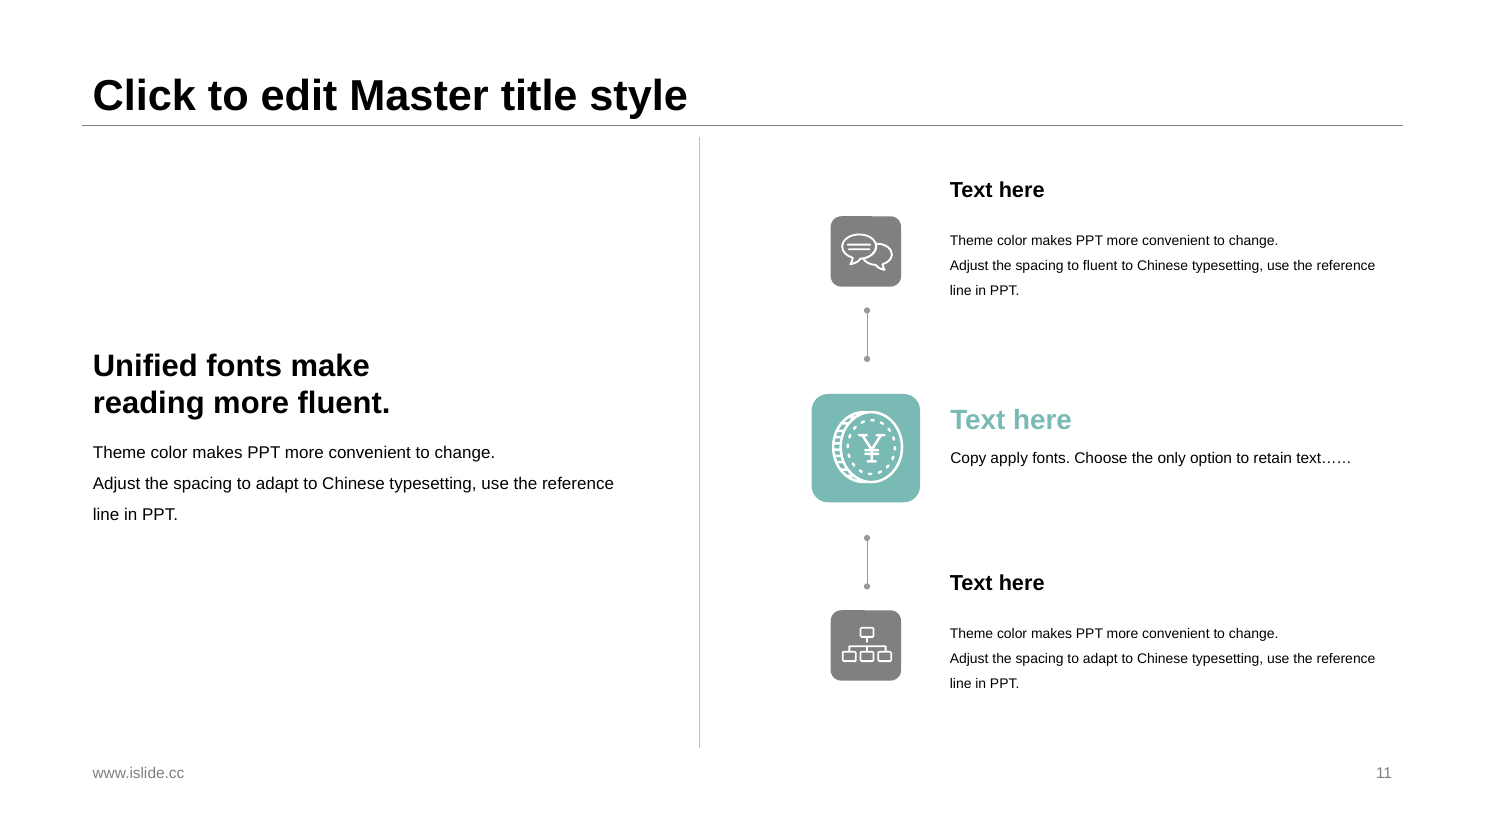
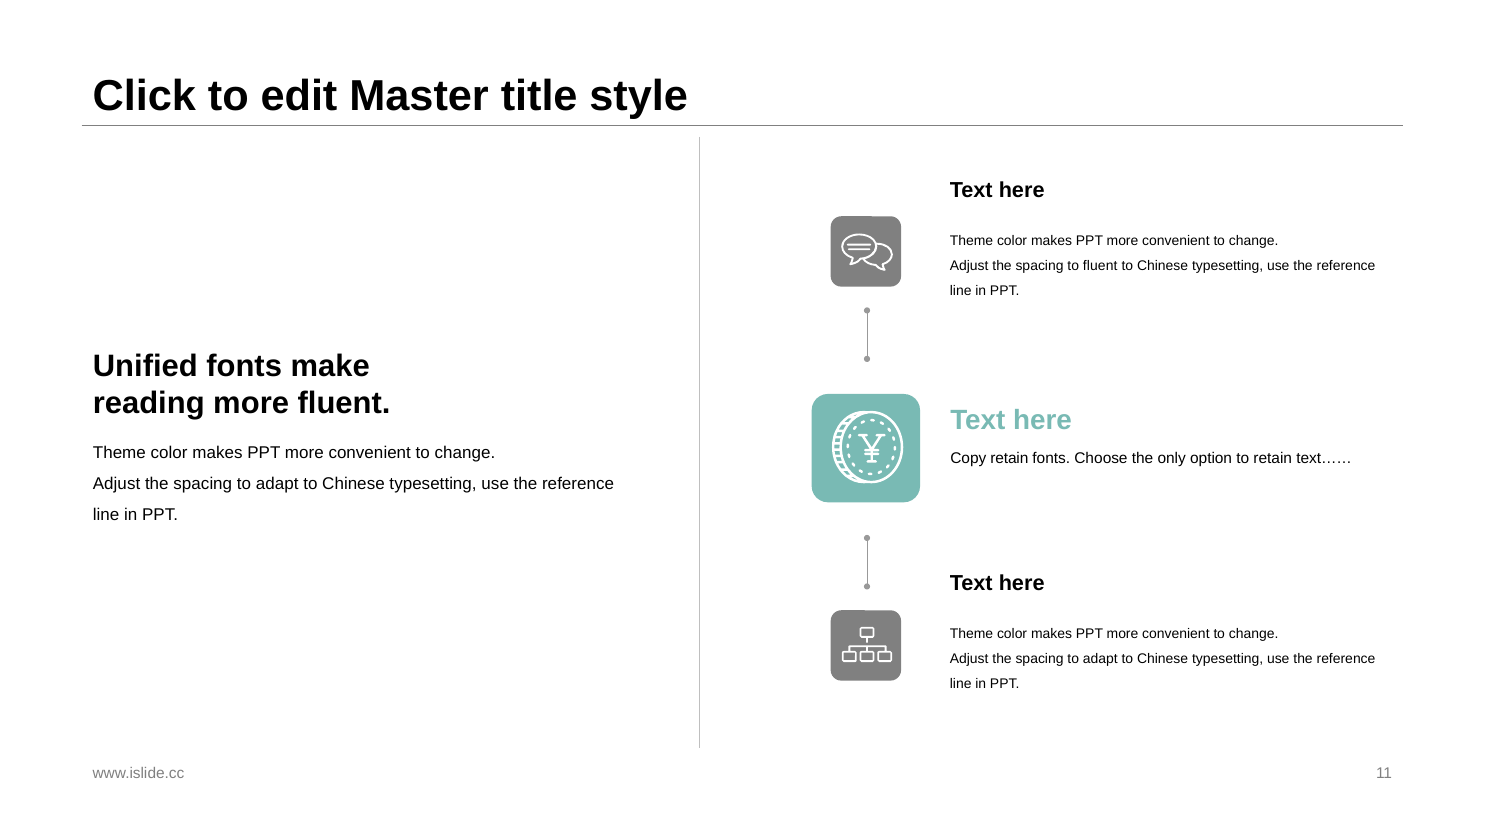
Copy apply: apply -> retain
